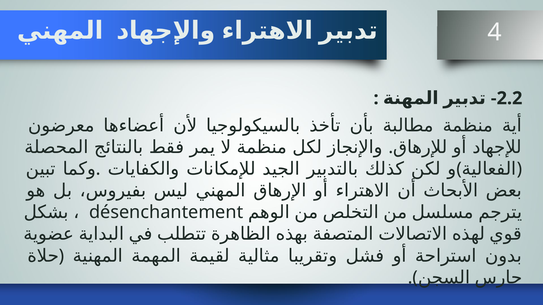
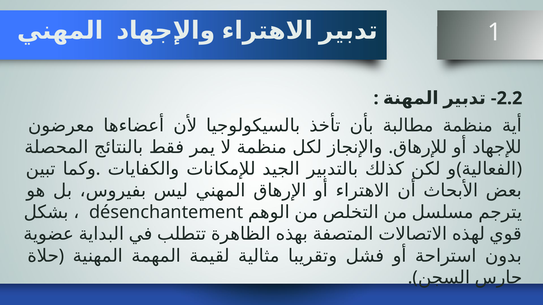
4: 4 -> 1
